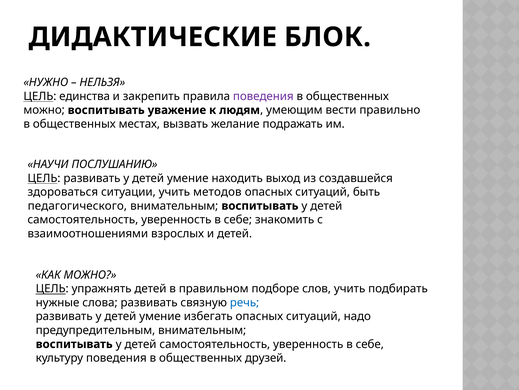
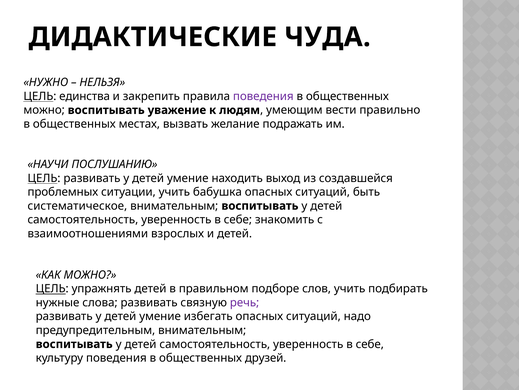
БЛОК: БЛОК -> ЧУДА
здороваться: здороваться -> проблемных
методов: методов -> бабушка
педагогического: педагогического -> систематическое
речь colour: blue -> purple
